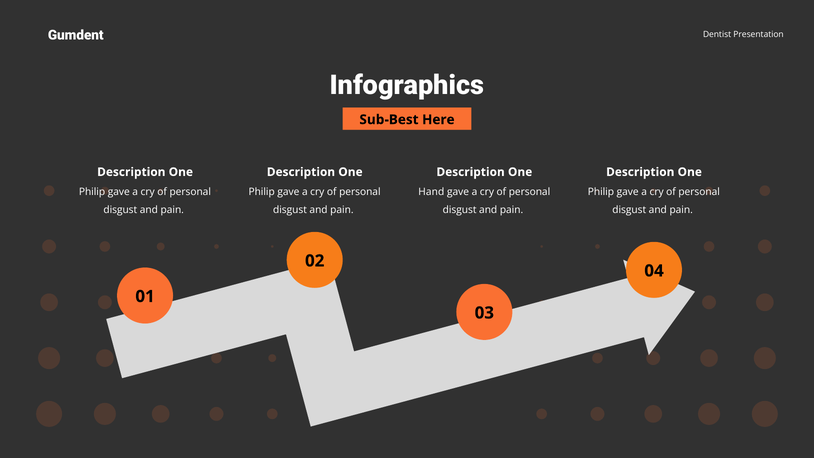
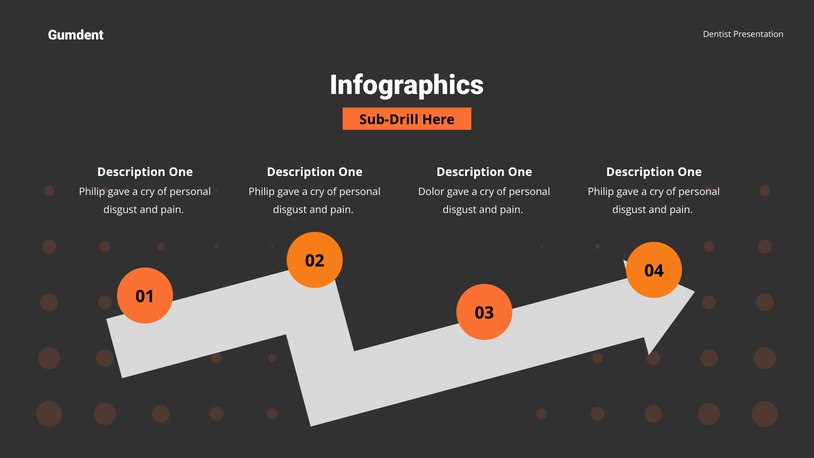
Sub-Best: Sub-Best -> Sub-Drill
Hand: Hand -> Dolor
